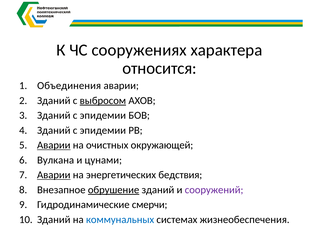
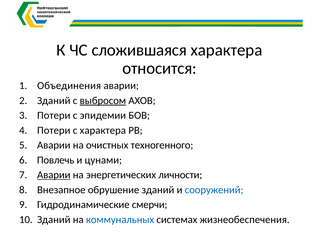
сооружениях: сооружениях -> сложившаяся
Зданий at (54, 116): Зданий -> Потери
Зданий at (54, 130): Зданий -> Потери
эпидемии at (103, 130): эпидемии -> характера
Аварии at (54, 145) underline: present -> none
окружающей: окружающей -> техногенного
Вулкана: Вулкана -> Повлечь
бедствия: бедствия -> личности
обрушение underline: present -> none
сооружений colour: purple -> blue
